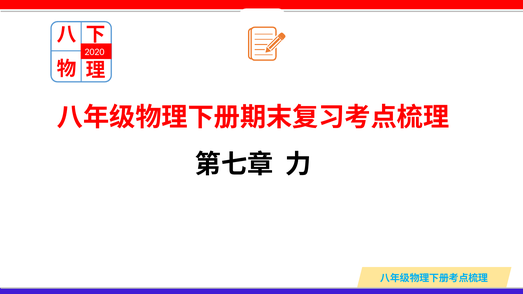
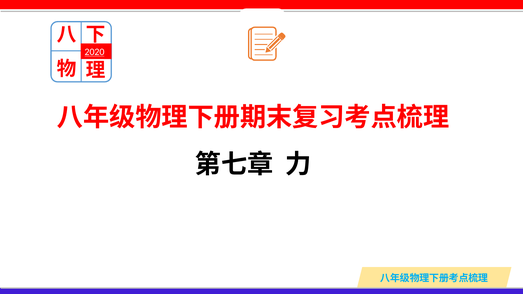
2020 underline: none -> present
